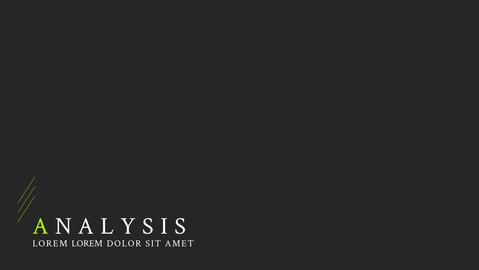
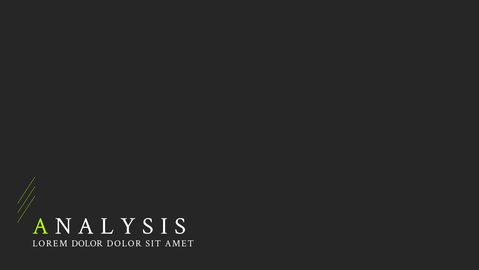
LOREM LOREM: LOREM -> DOLOR
